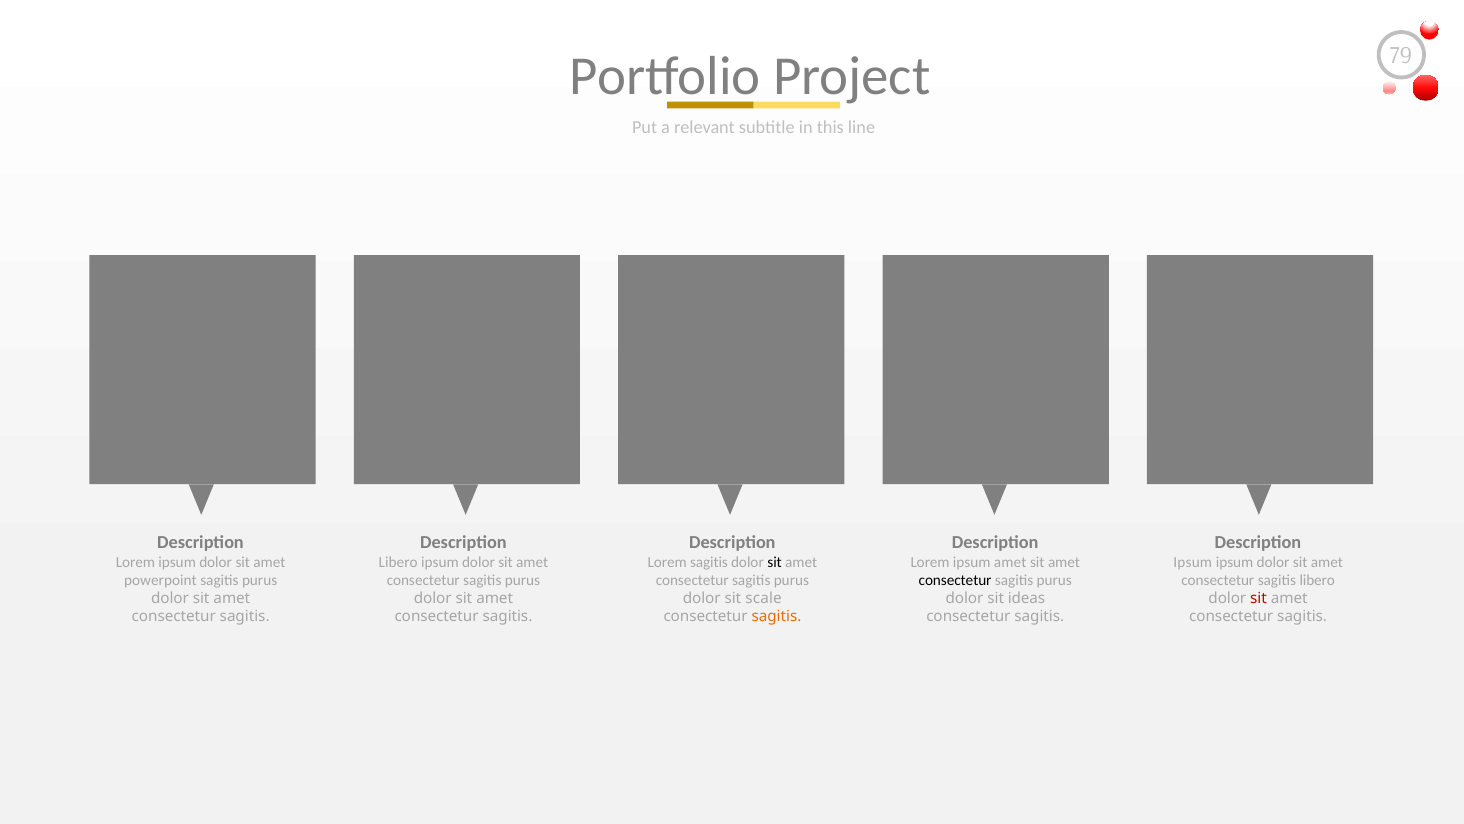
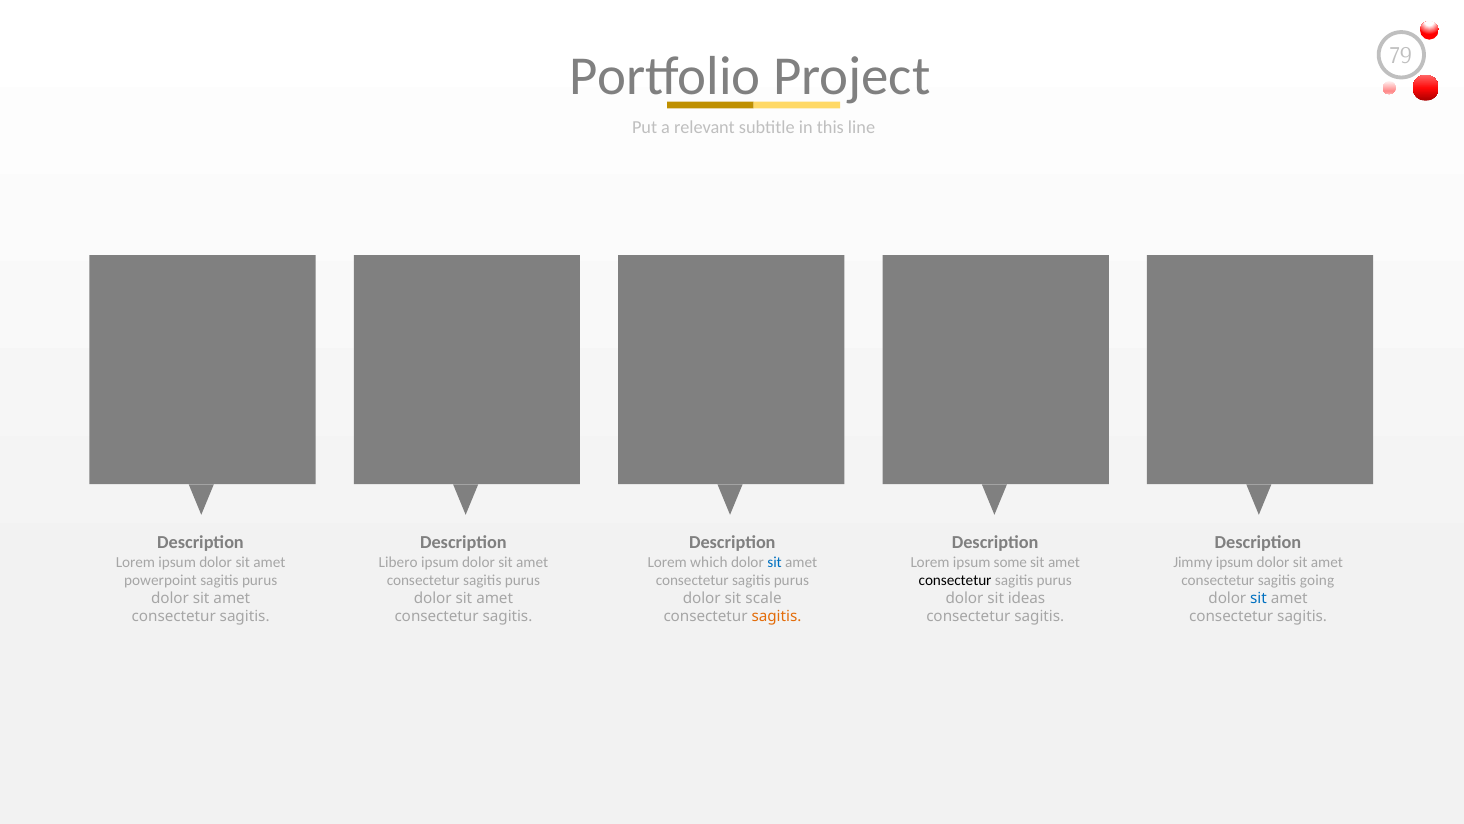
Lorem sagitis: sagitis -> which
sit at (775, 562) colour: black -> blue
ipsum amet: amet -> some
Ipsum at (1193, 562): Ipsum -> Jimmy
sagitis libero: libero -> going
sit at (1259, 598) colour: red -> blue
